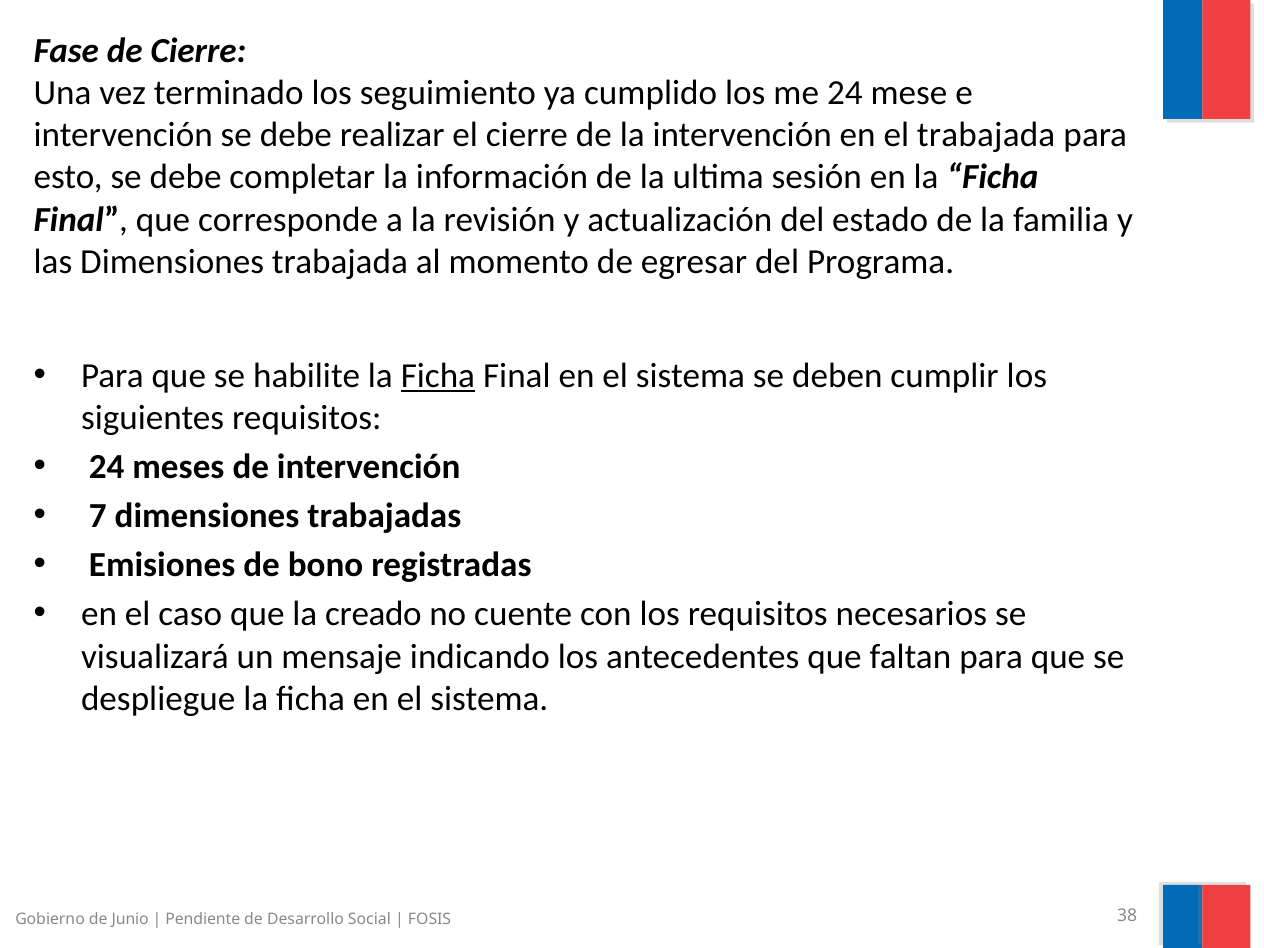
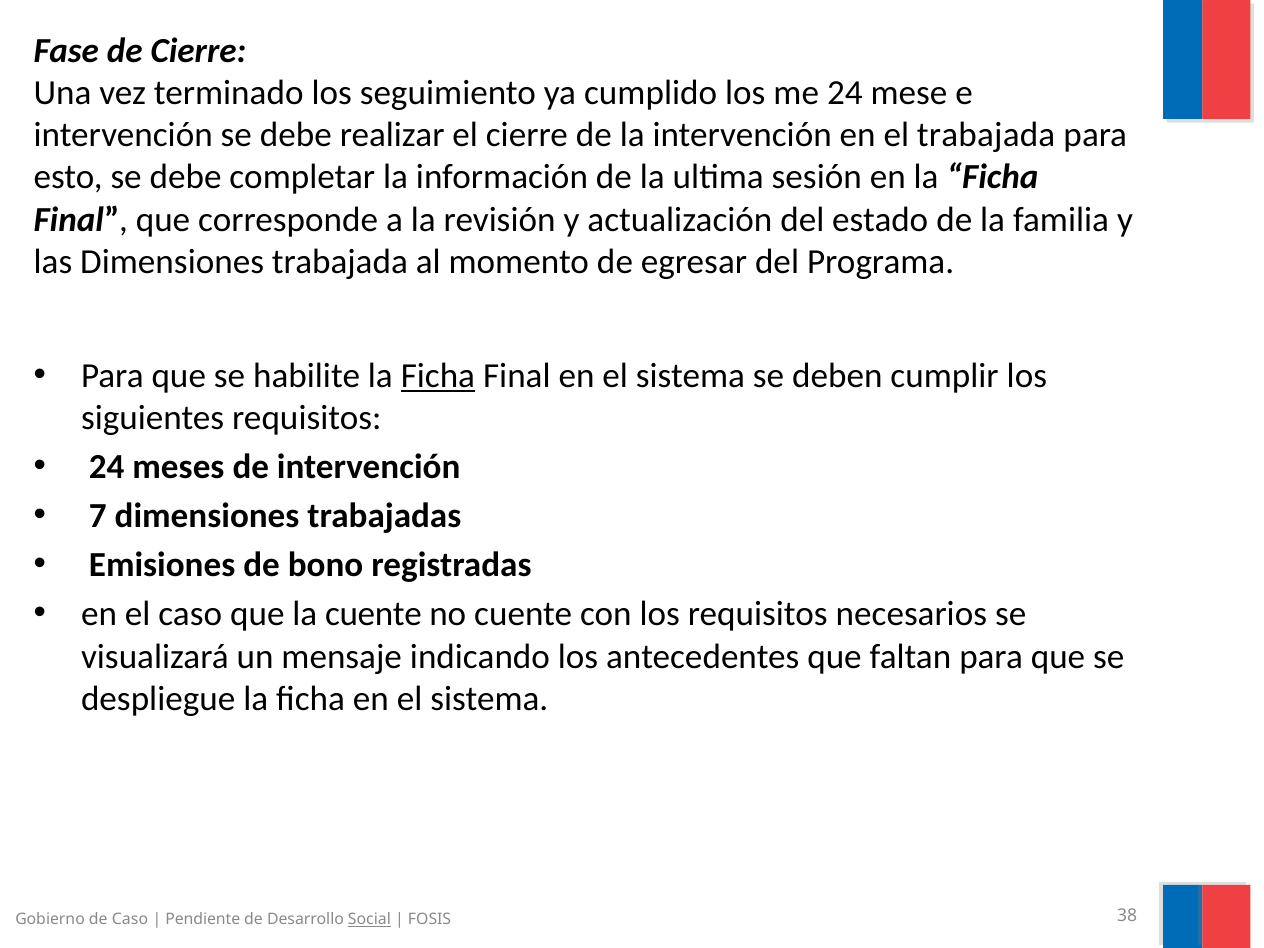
la creado: creado -> cuente
de Junio: Junio -> Caso
Social underline: none -> present
